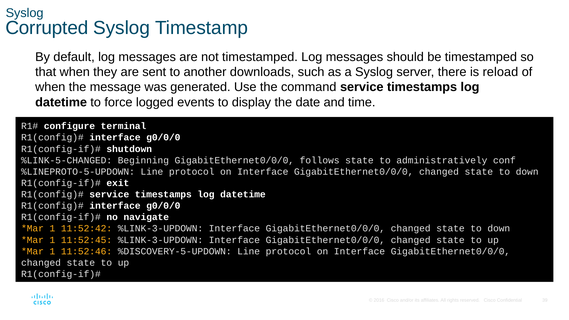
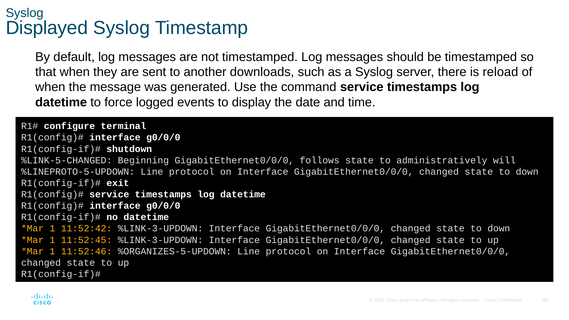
Corrupted: Corrupted -> Displayed
conf: conf -> will
no navigate: navigate -> datetime
%DISCOVERY-5-UPDOWN: %DISCOVERY-5-UPDOWN -> %ORGANIZES-5-UPDOWN
